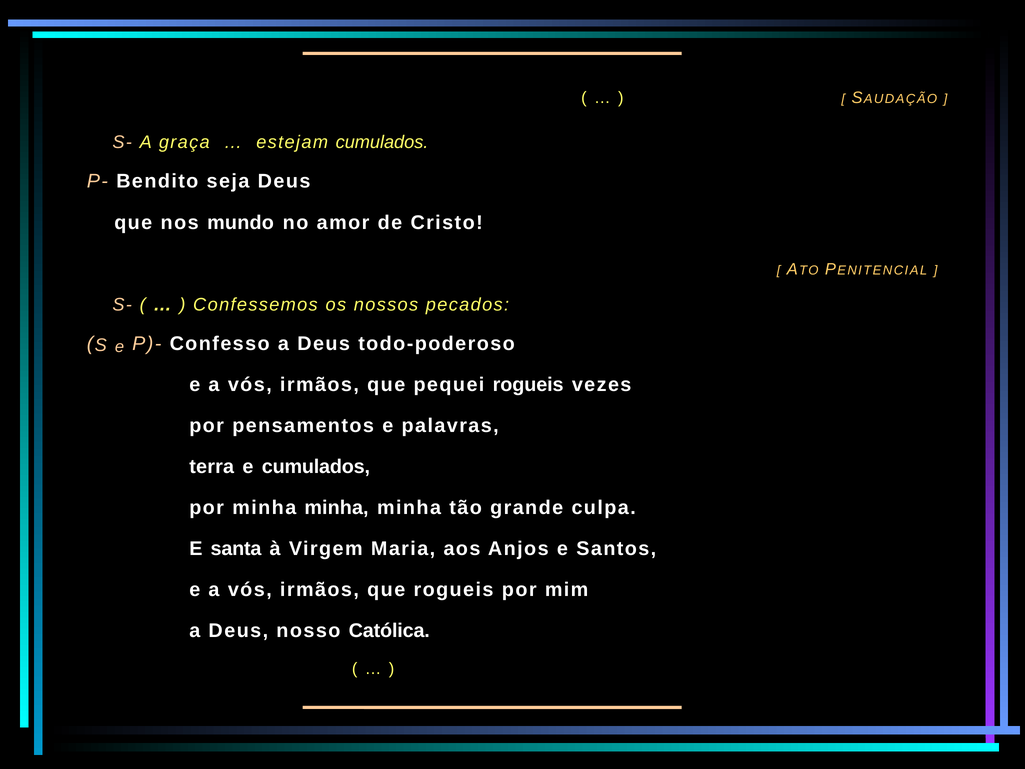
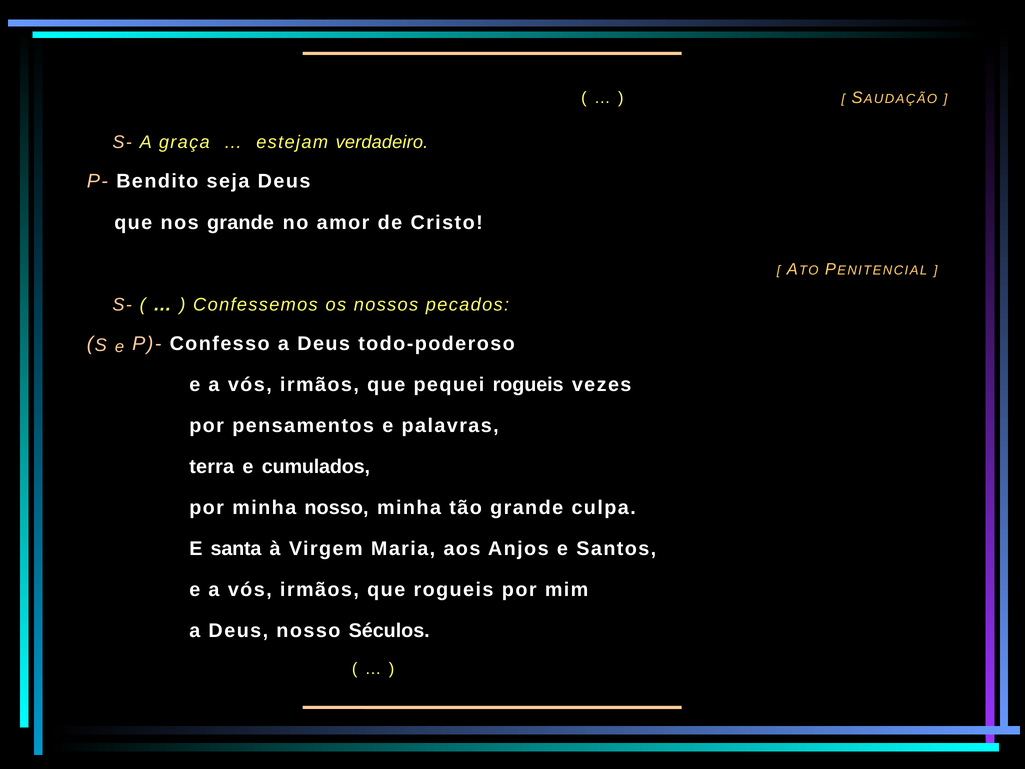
estejam cumulados: cumulados -> verdadeiro
nos mundo: mundo -> grande
por minha minha: minha -> nosso
Católica: Católica -> Séculos
